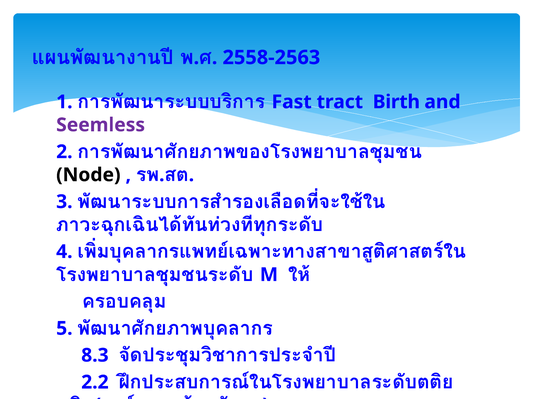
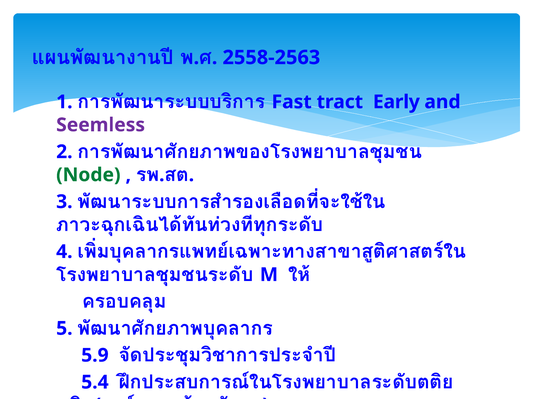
Birth: Birth -> Early
Node colour: black -> green
8.3: 8.3 -> 5.9
2.2: 2.2 -> 5.4
